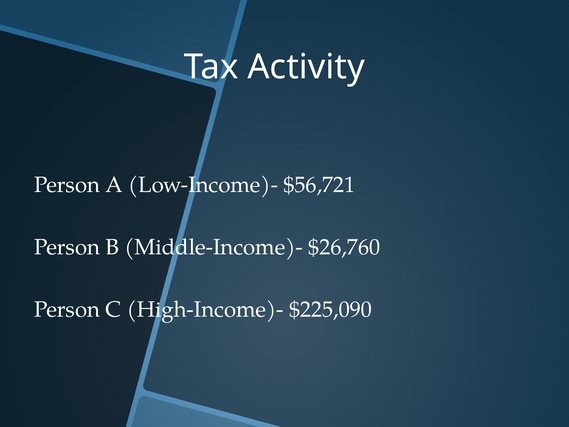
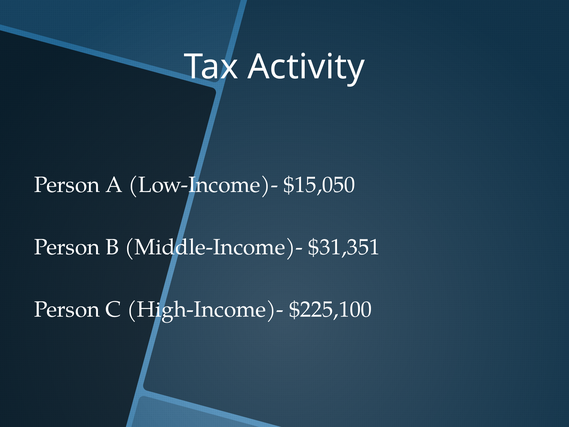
$56,721: $56,721 -> $15,050
$26,760: $26,760 -> $31,351
$225,090: $225,090 -> $225,100
